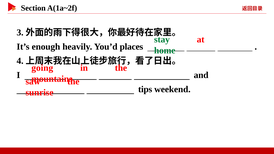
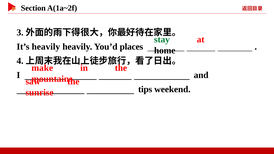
It’s enough: enough -> heavily
home colour: green -> black
going: going -> make
